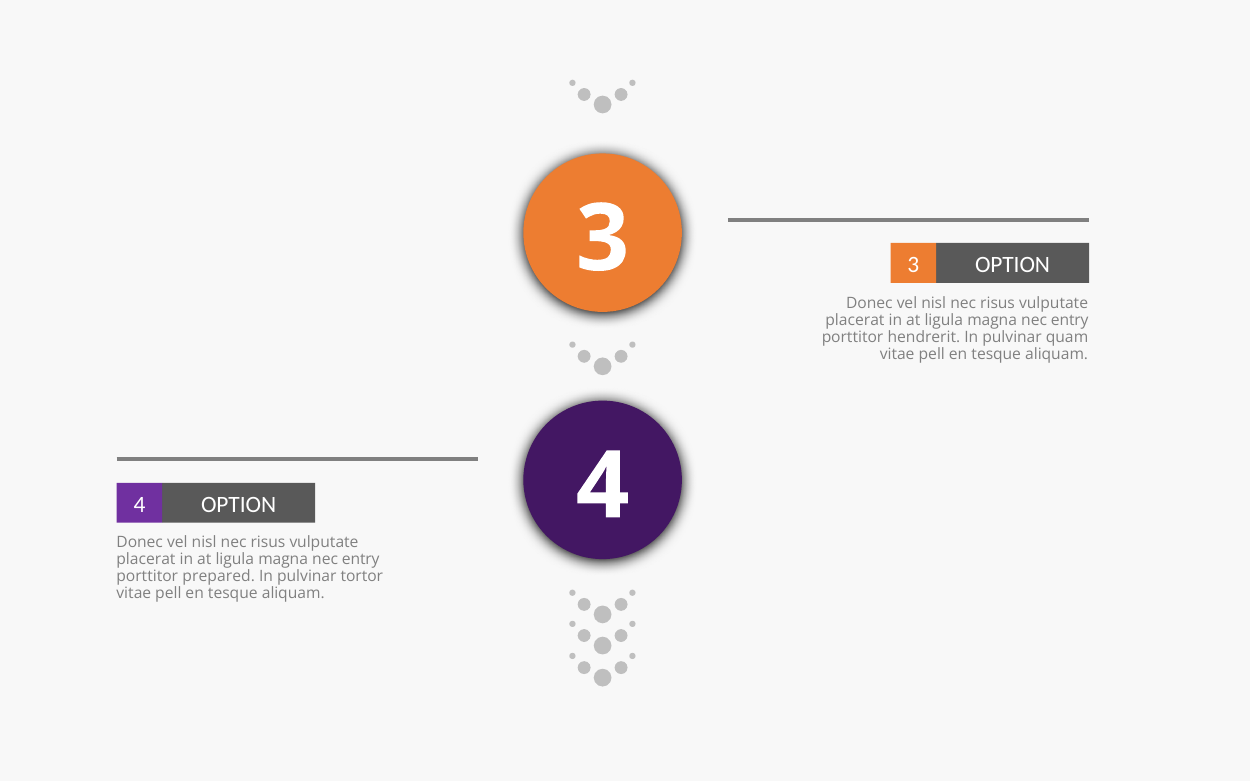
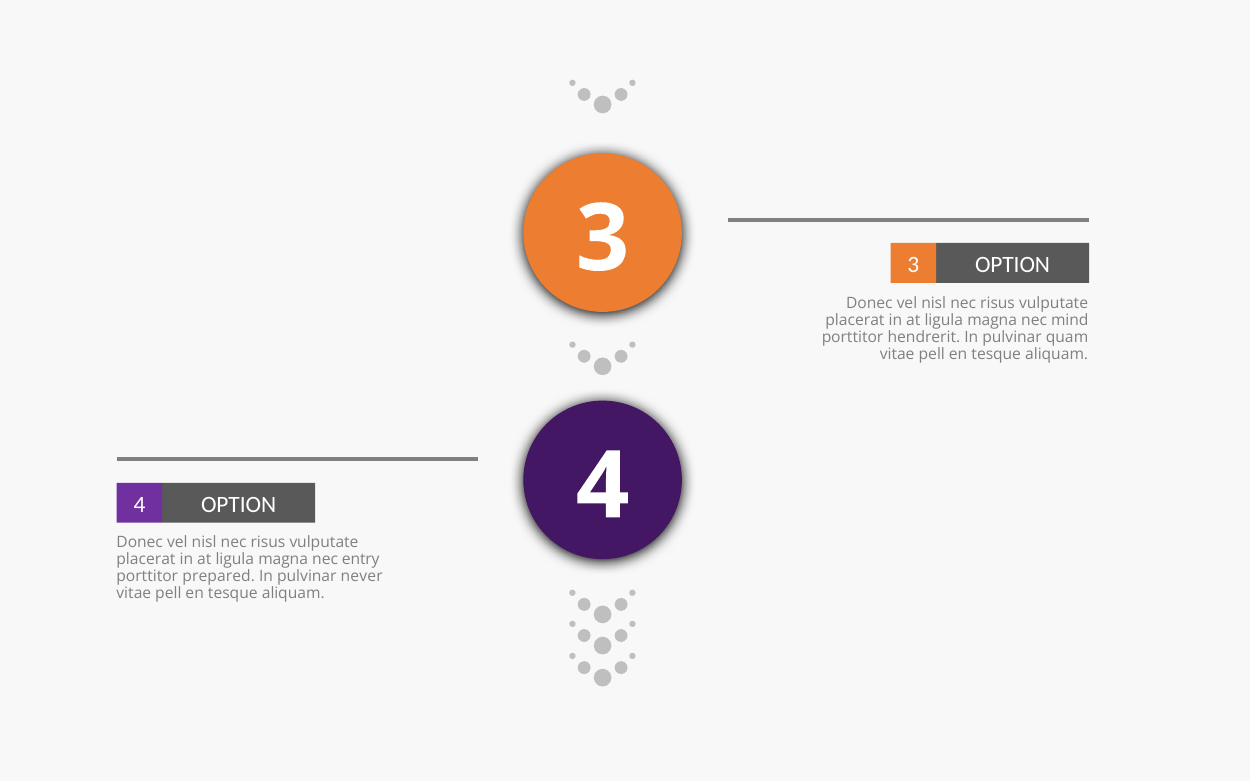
entry at (1070, 320): entry -> mind
tortor: tortor -> never
